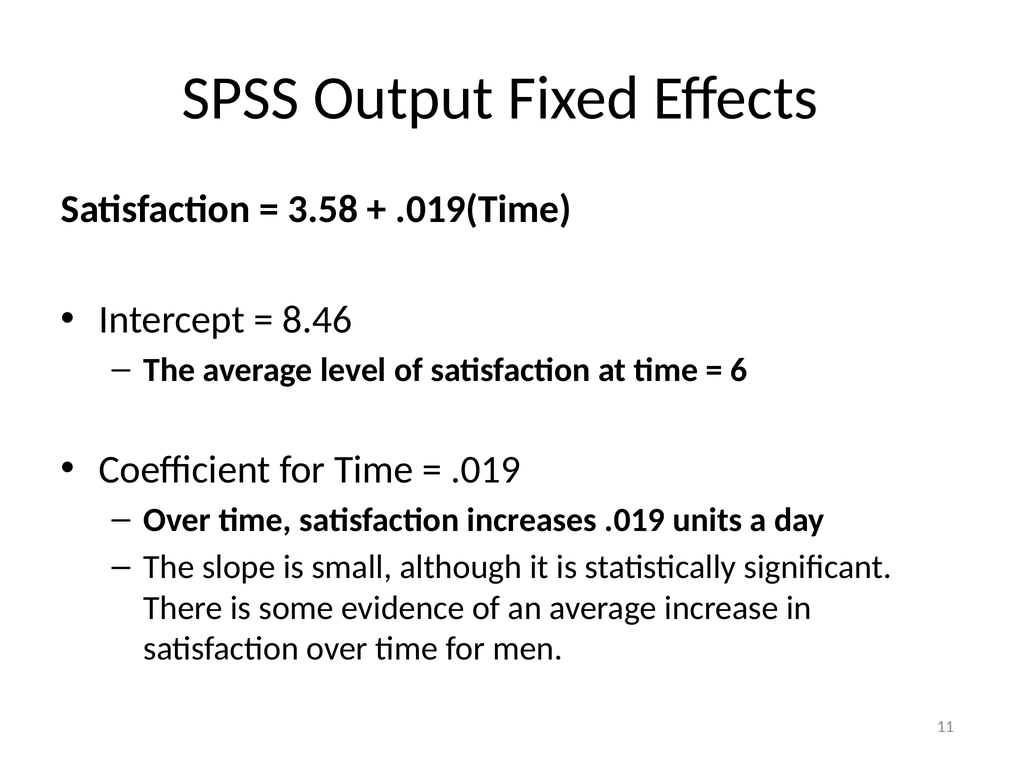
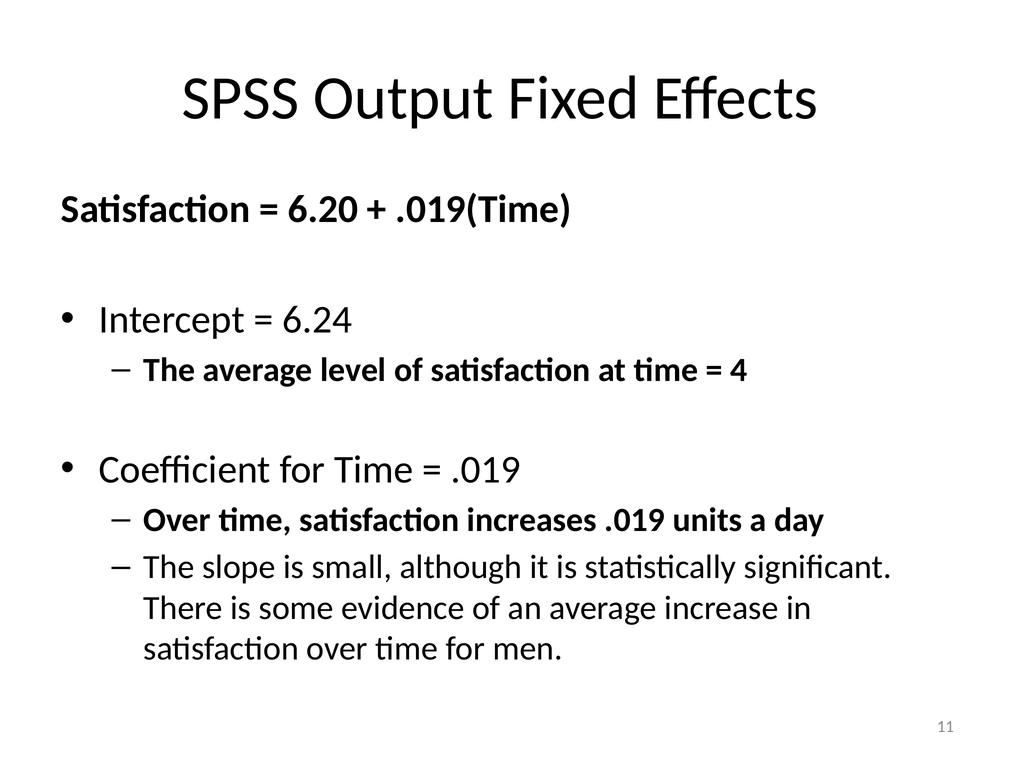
3.58: 3.58 -> 6.20
8.46: 8.46 -> 6.24
6: 6 -> 4
